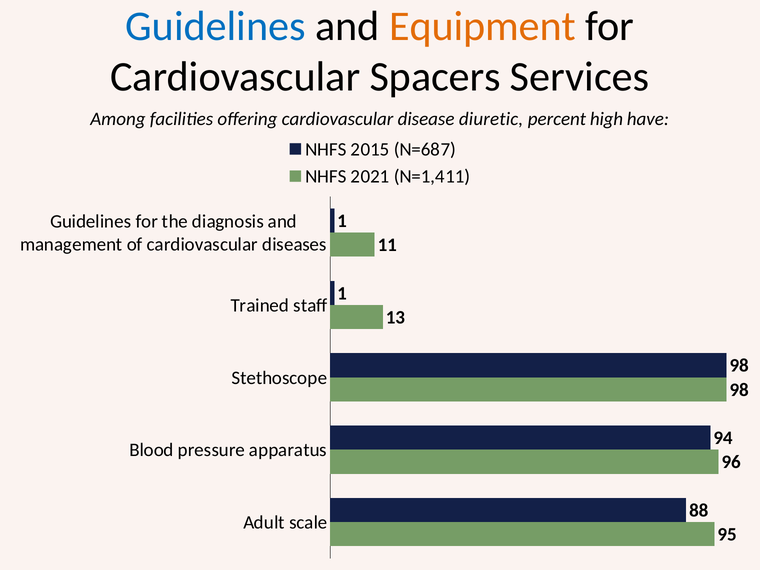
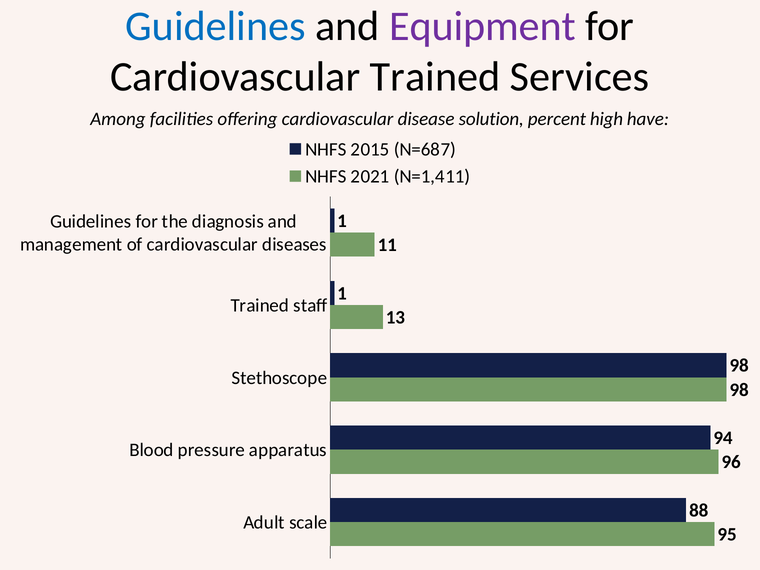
Equipment colour: orange -> purple
Cardiovascular Spacers: Spacers -> Trained
diuretic: diuretic -> solution
